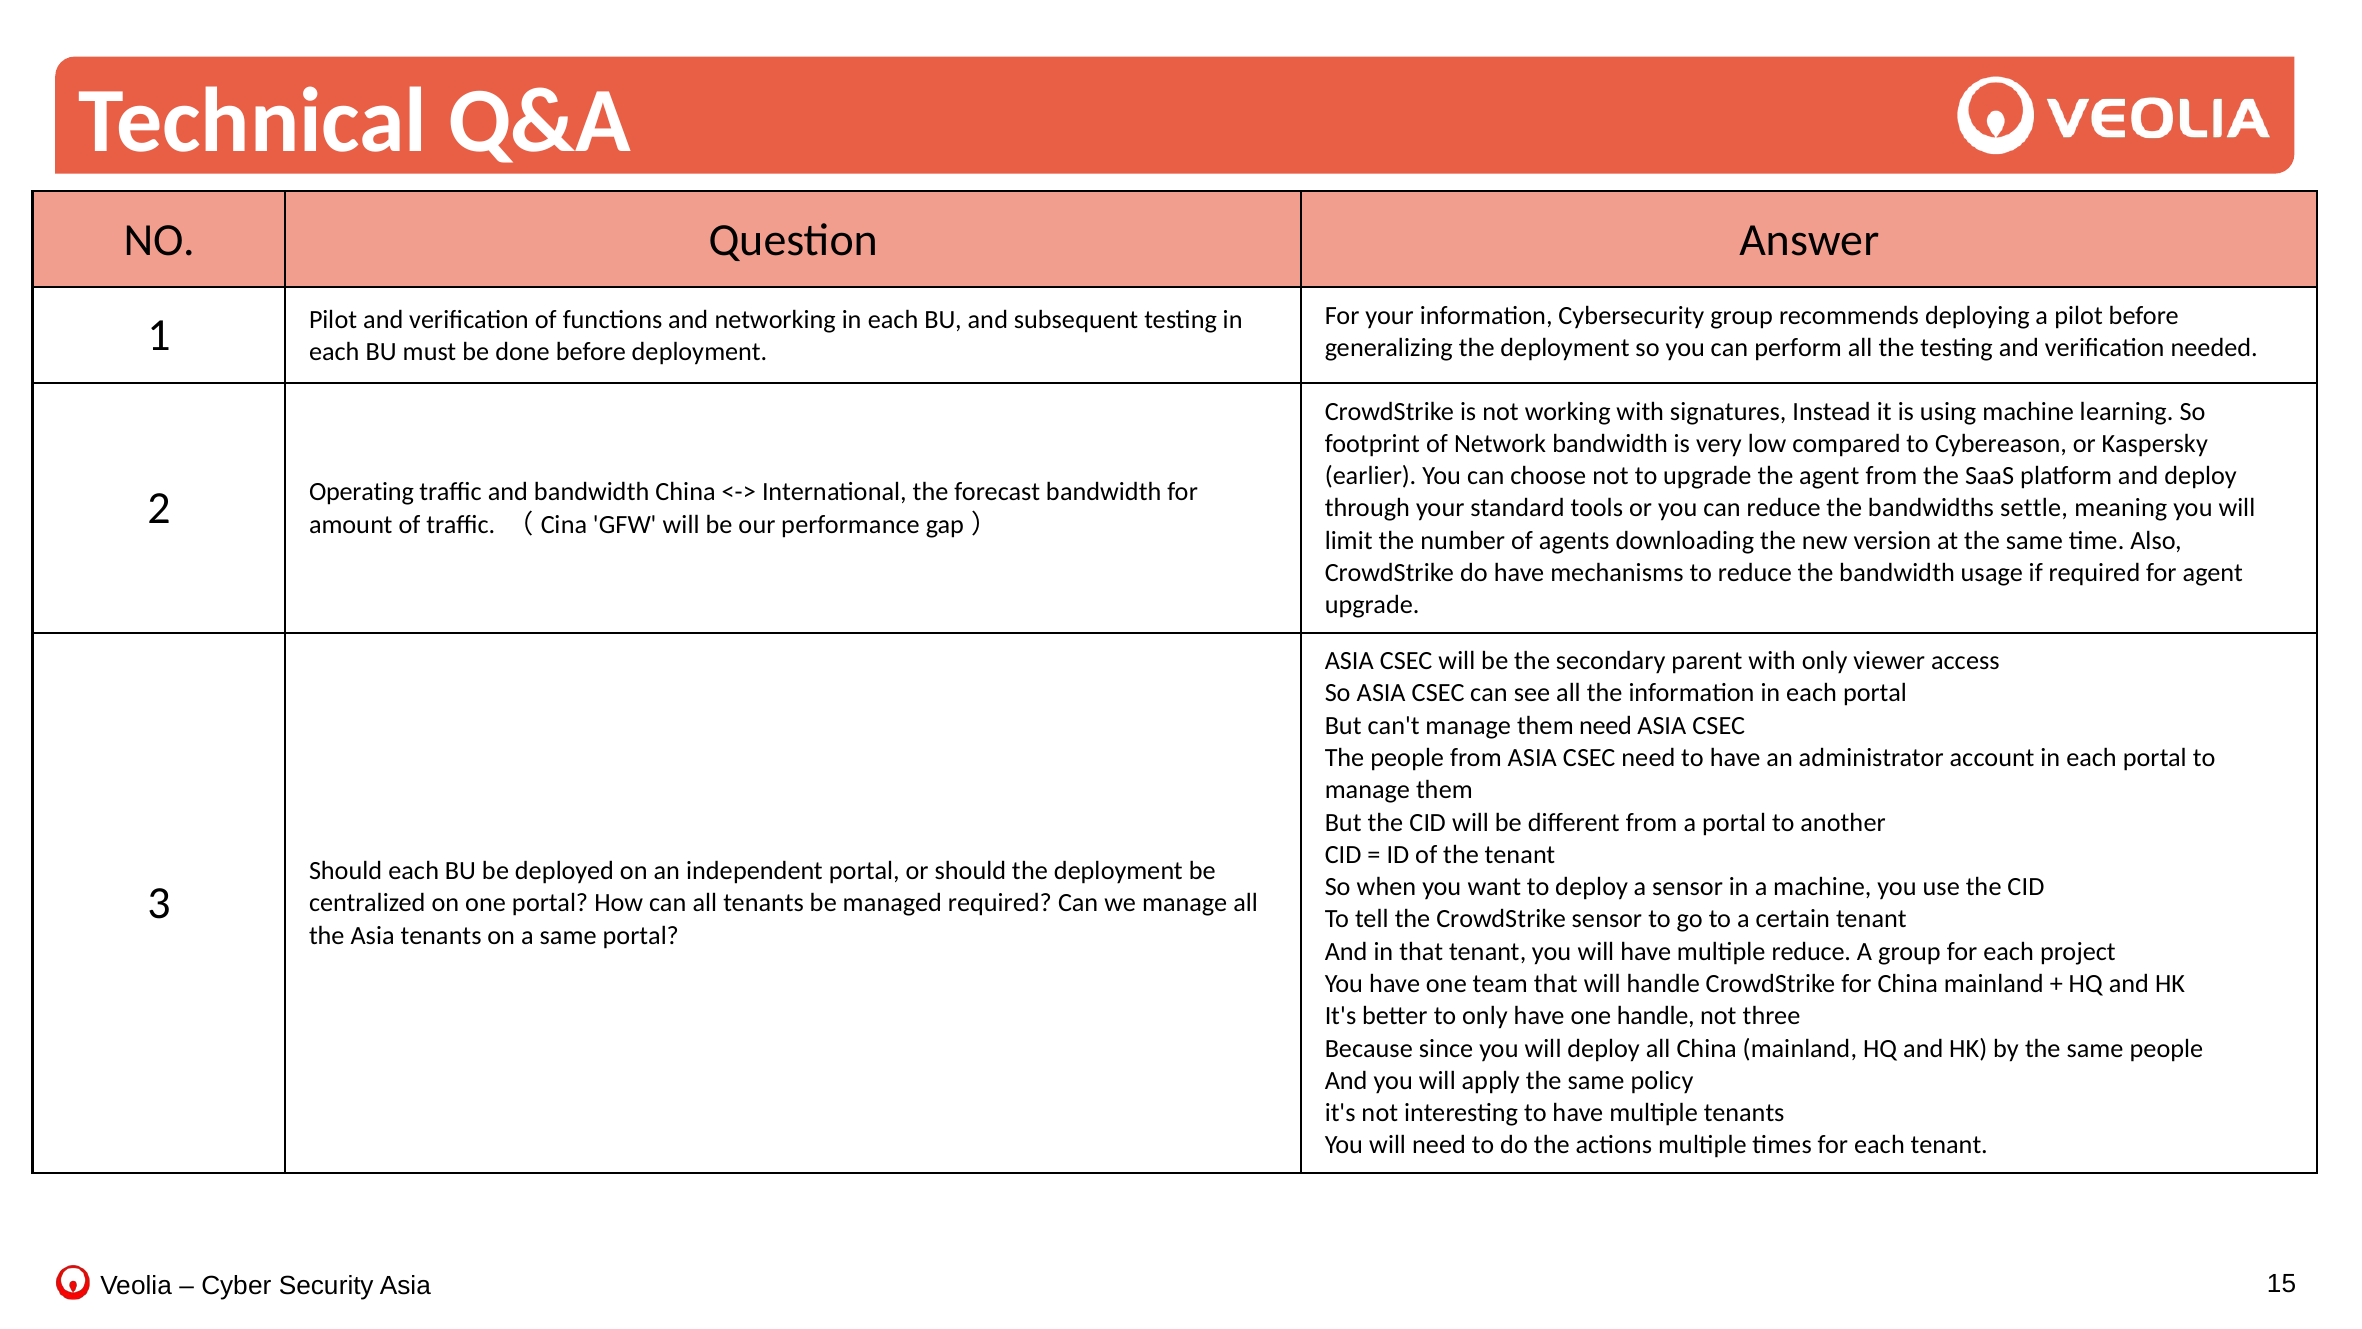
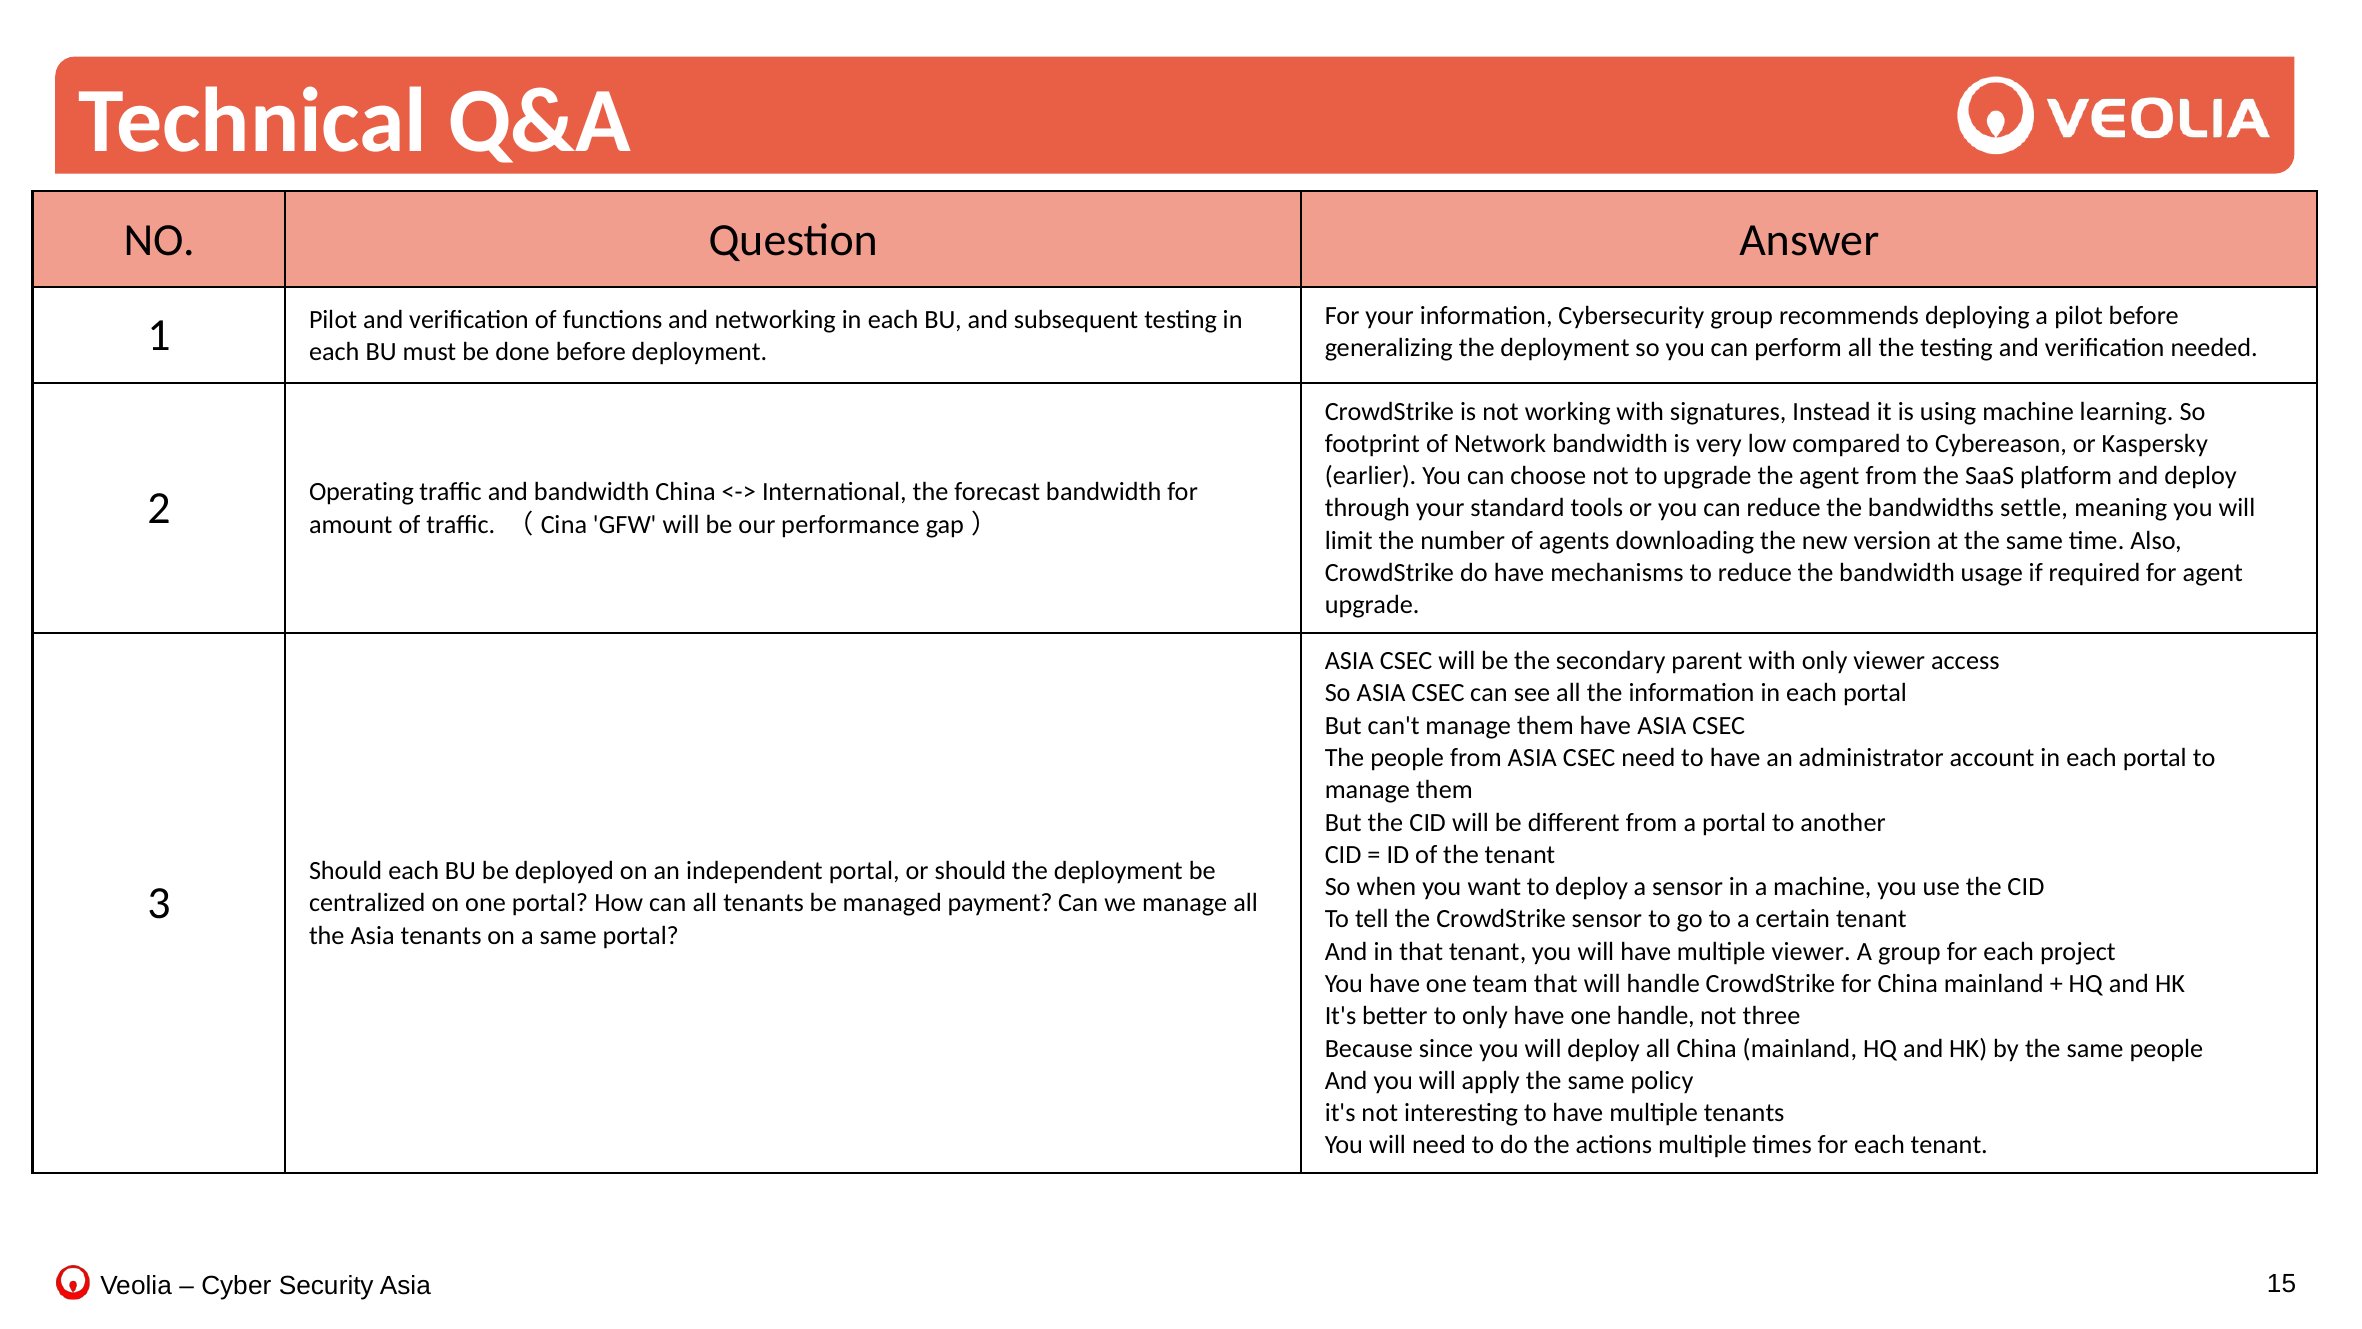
them need: need -> have
managed required: required -> payment
multiple reduce: reduce -> viewer
